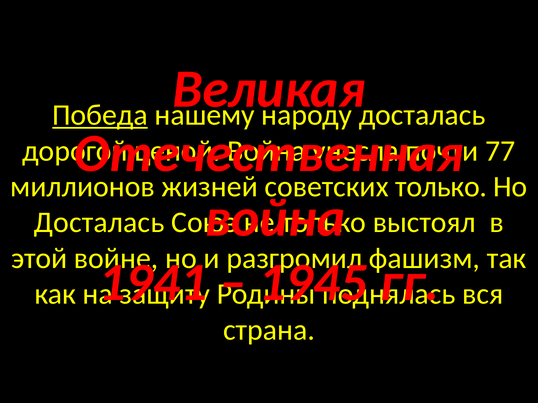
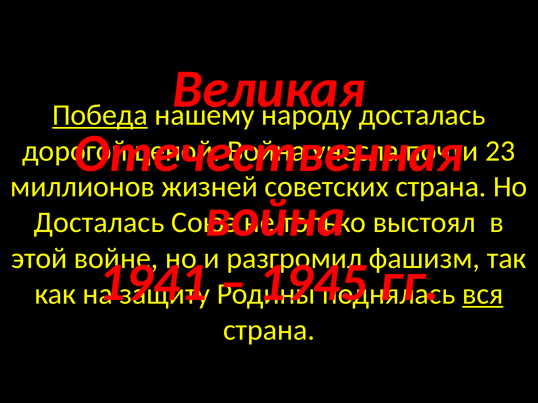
77: 77 -> 23
только at (441, 187): только -> страна
вся underline: none -> present
